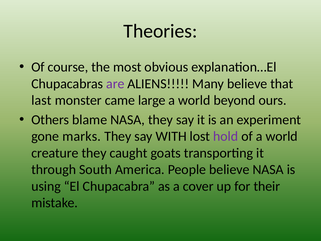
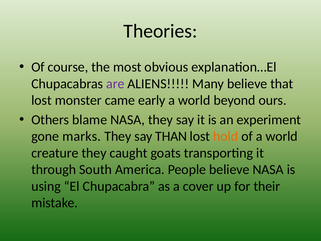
last at (41, 100): last -> lost
large: large -> early
WITH: WITH -> THAN
hold colour: purple -> orange
